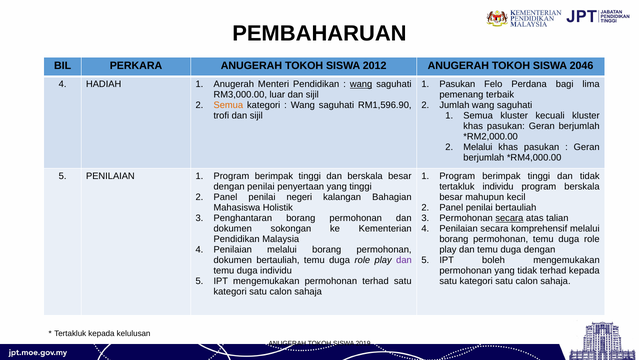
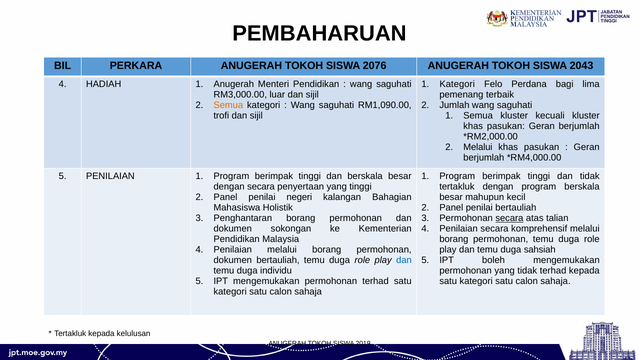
2012: 2012 -> 2076
2046: 2046 -> 2043
wang at (361, 84) underline: present -> none
Pasukan at (457, 84): Pasukan -> Kategori
RM1,596.90: RM1,596.90 -> RM1,090.00
dengan penilai: penilai -> secara
tertakluk individu: individu -> dengan
duga dengan: dengan -> sahsiah
dan at (404, 260) colour: purple -> blue
